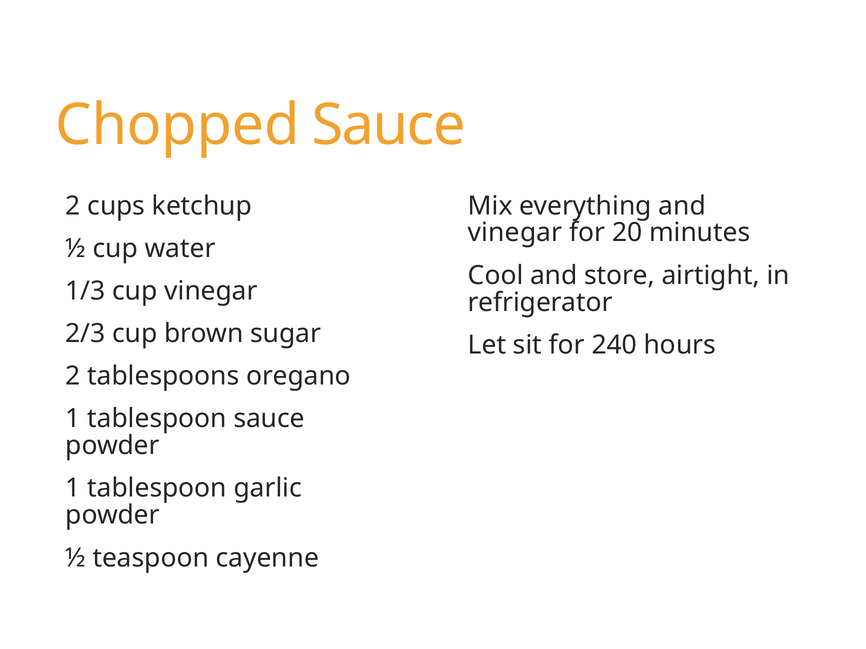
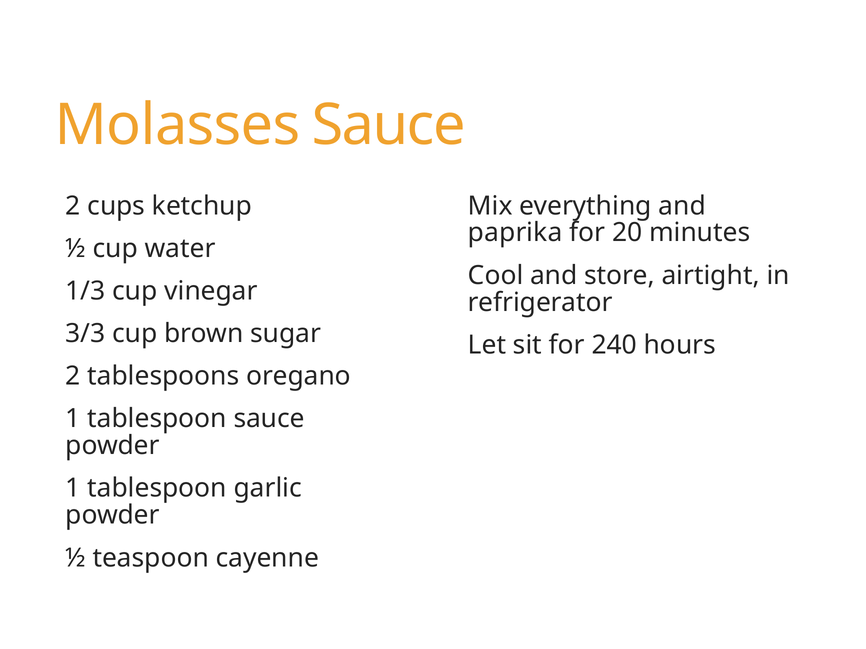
Chopped: Chopped -> Molasses
vinegar at (515, 233): vinegar -> paprika
2/3: 2/3 -> 3/3
